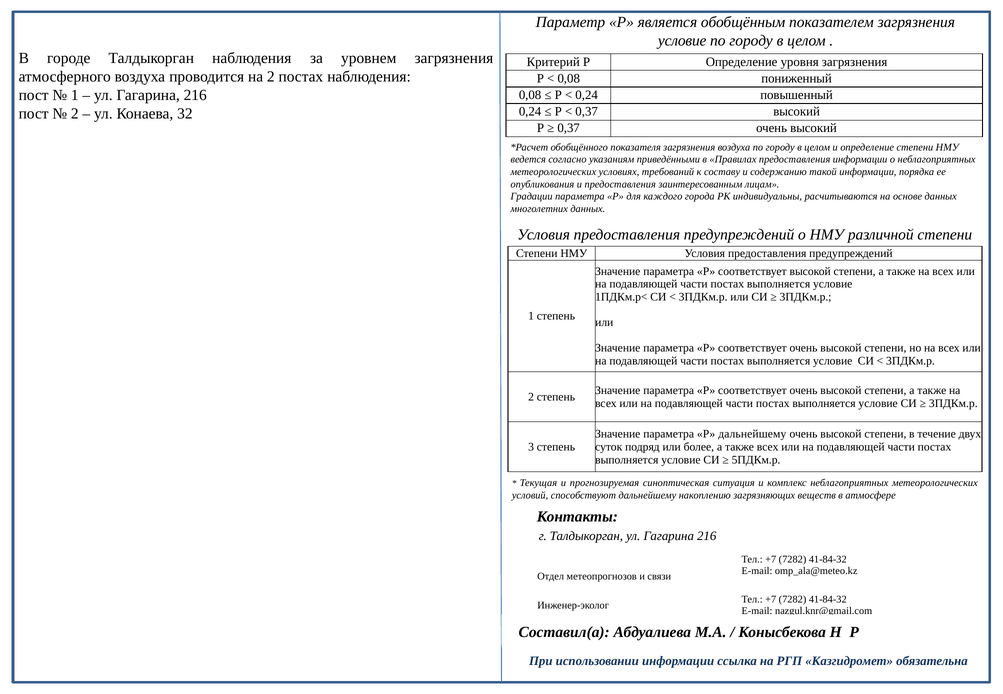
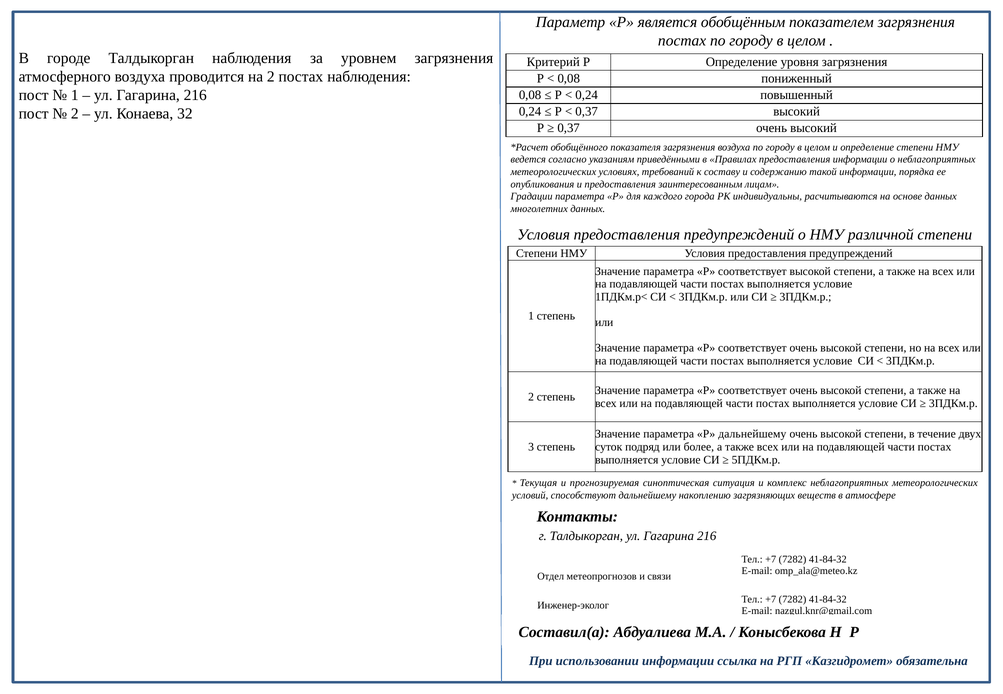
условие at (682, 41): условие -> постах
